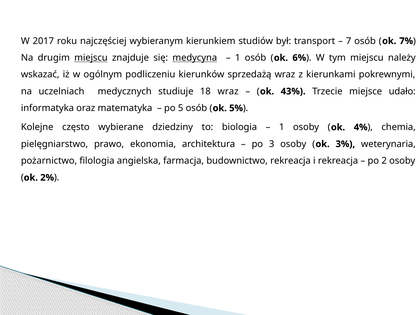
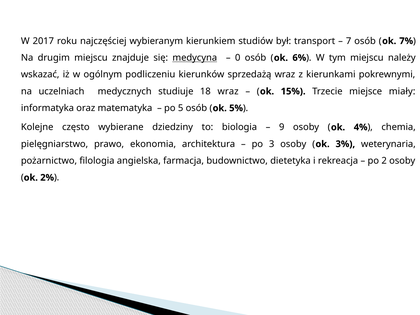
miejscu at (91, 58) underline: present -> none
1 at (238, 58): 1 -> 0
43%: 43% -> 15%
udało: udało -> miały
1 at (282, 127): 1 -> 9
budownictwo rekreacja: rekreacja -> dietetyka
